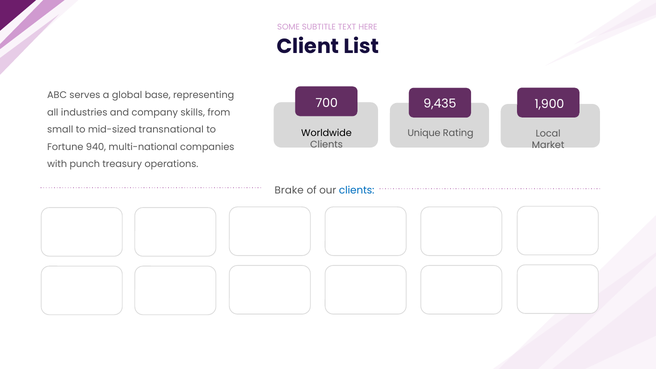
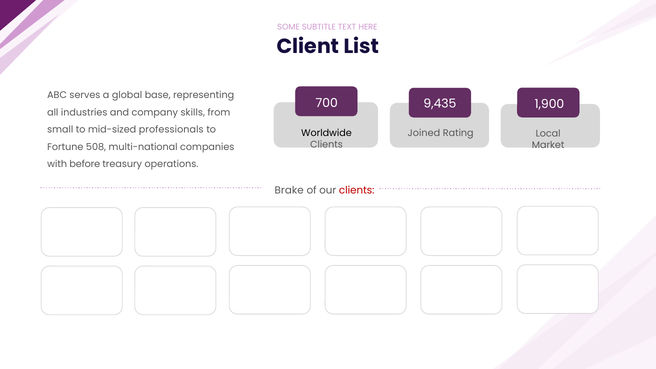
transnational: transnational -> professionals
Unique: Unique -> Joined
940: 940 -> 508
punch: punch -> before
clients at (357, 190) colour: blue -> red
